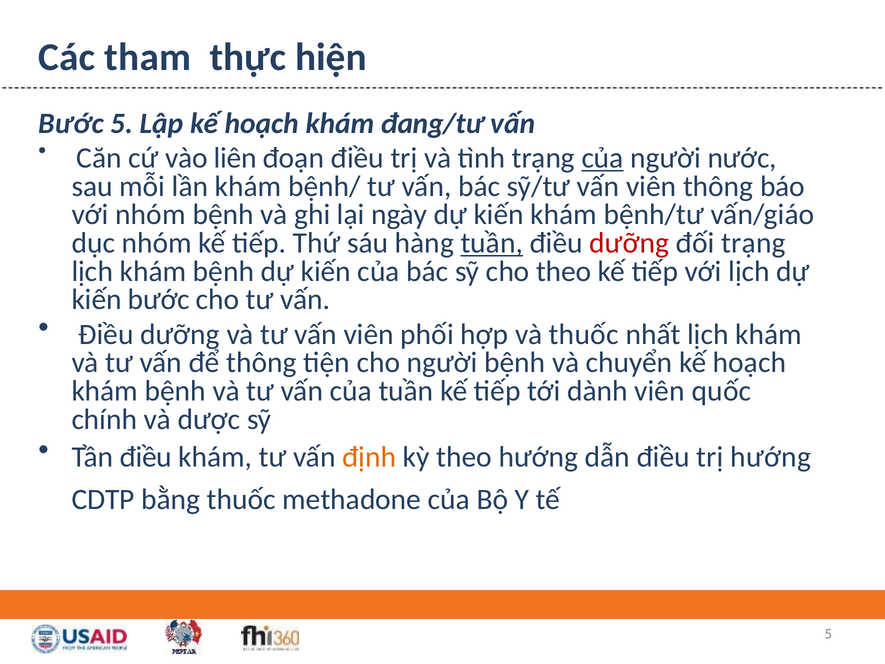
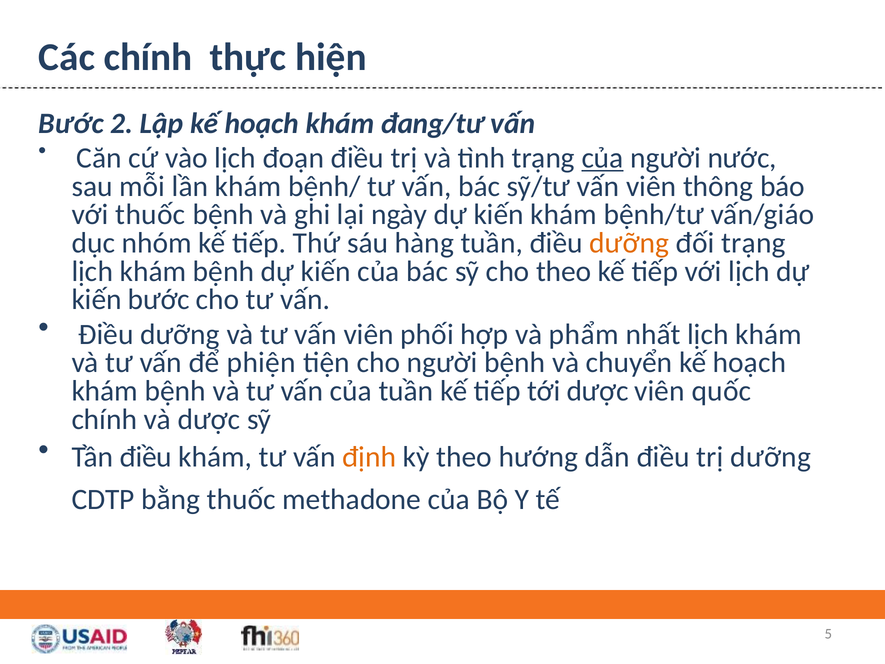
Các tham: tham -> chính
Bước 5: 5 -> 2
vào liên: liên -> lịch
với nhóm: nhóm -> thuốc
tuần at (492, 243) underline: present -> none
dưỡng at (629, 243) colour: red -> orange
và thuốc: thuốc -> phẩm
để thông: thông -> phiện
tới dành: dành -> dược
trị hướng: hướng -> dưỡng
